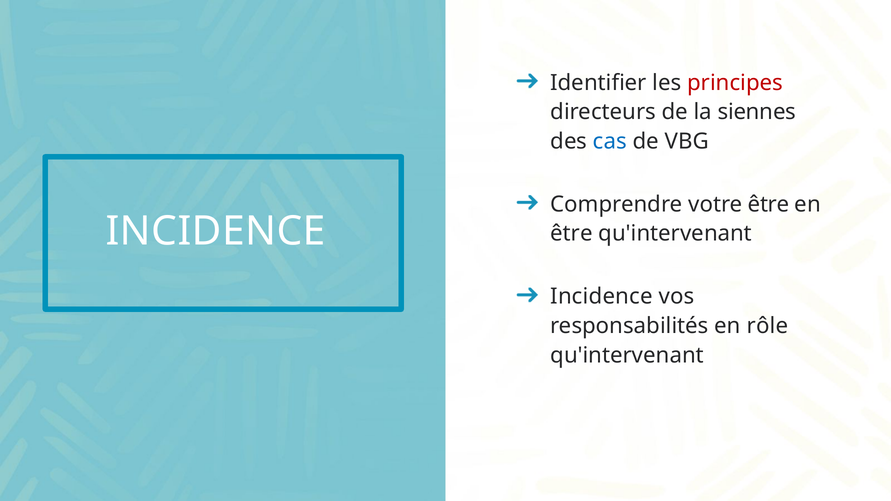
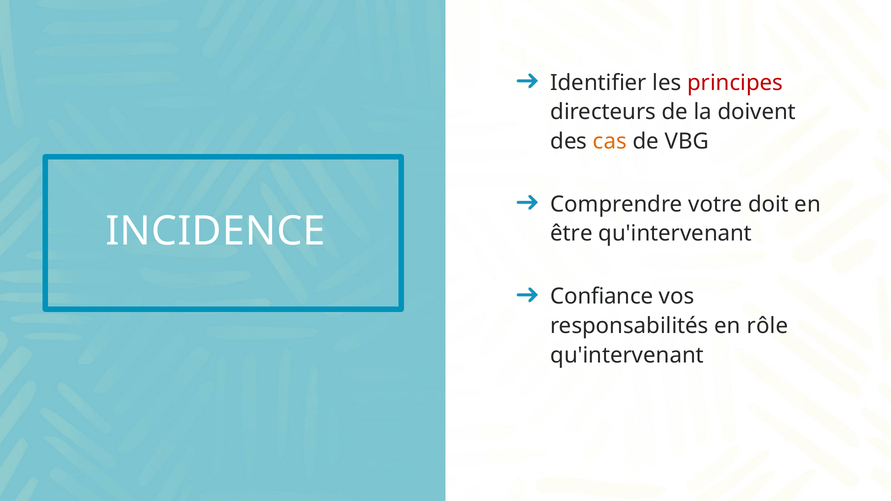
siennes: siennes -> doivent
cas colour: blue -> orange
votre être: être -> doit
Incidence at (602, 297): Incidence -> Confiance
